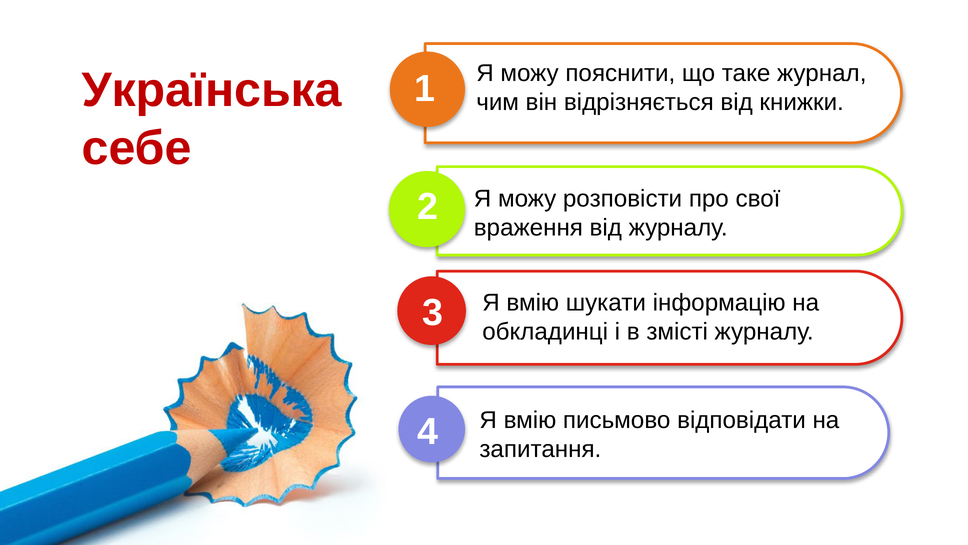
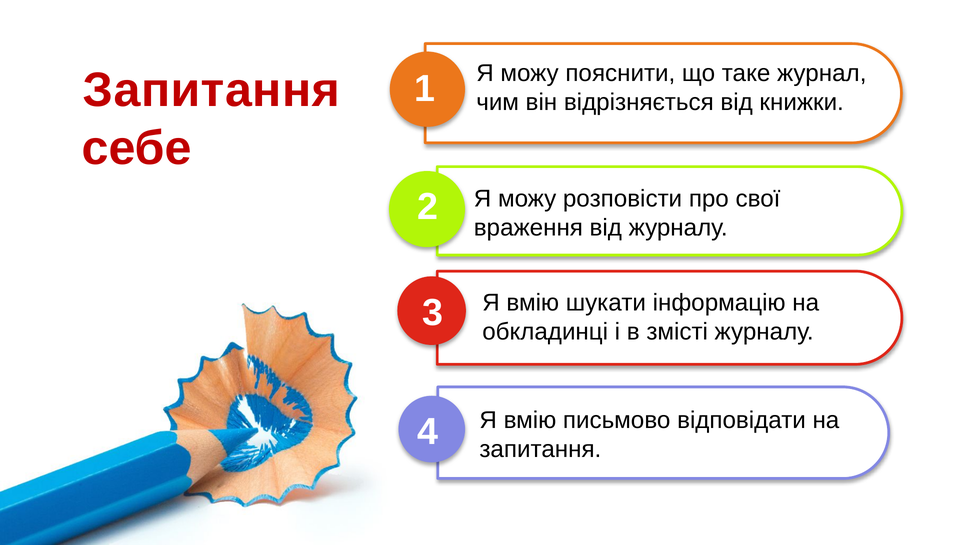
Українська at (212, 90): Українська -> Запитання
